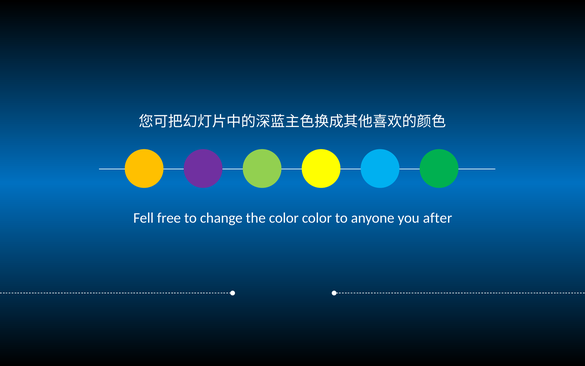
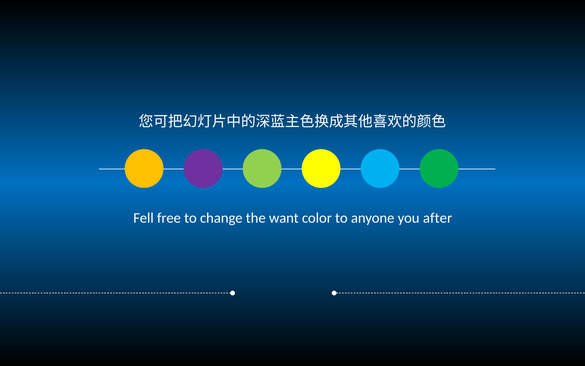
the color: color -> want
